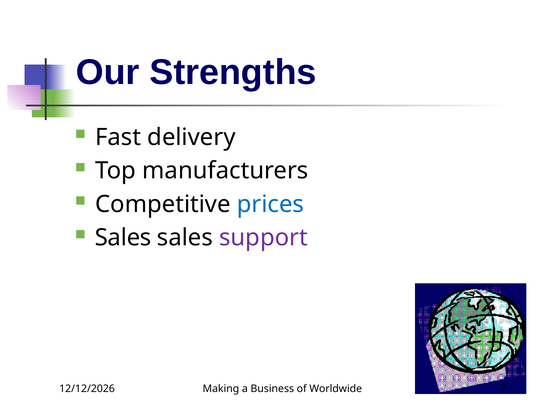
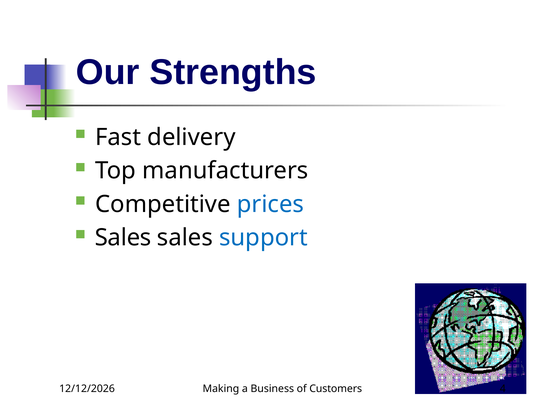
support colour: purple -> blue
Worldwide: Worldwide -> Customers
7: 7 -> 4
